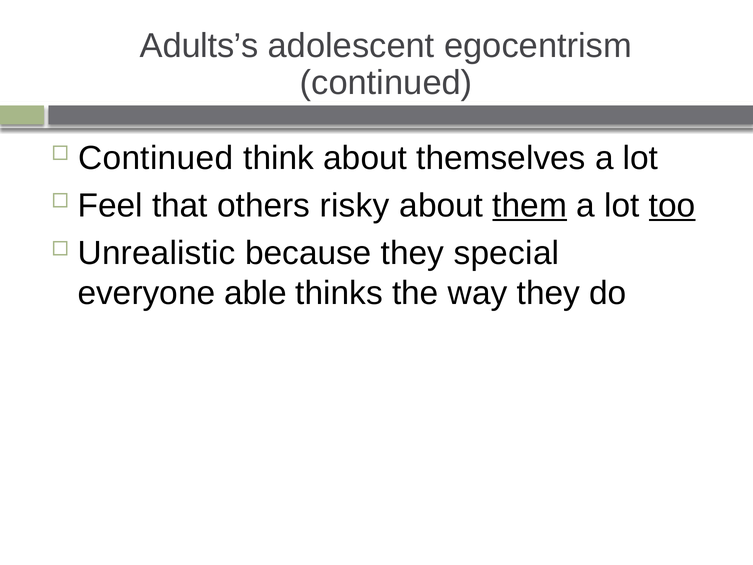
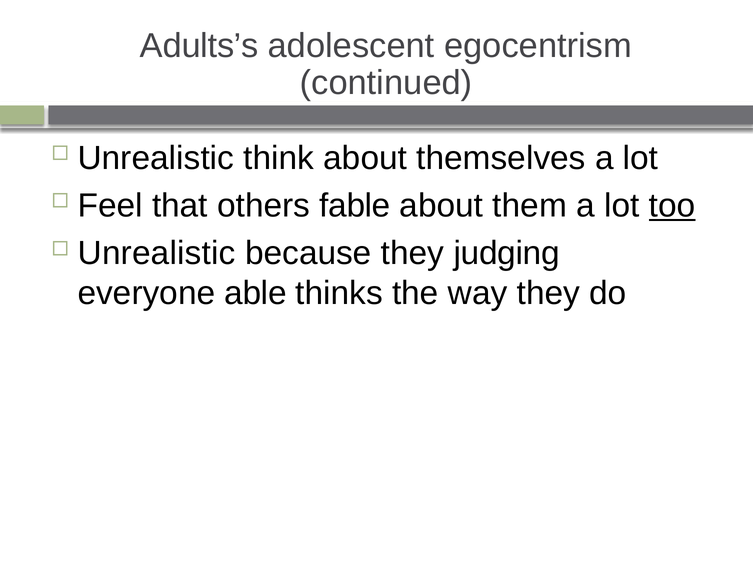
Continued at (156, 158): Continued -> Unrealistic
risky: risky -> fable
them underline: present -> none
special: special -> judging
